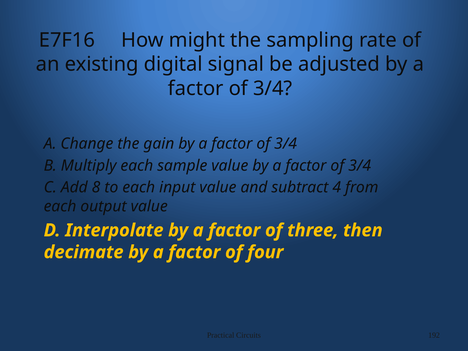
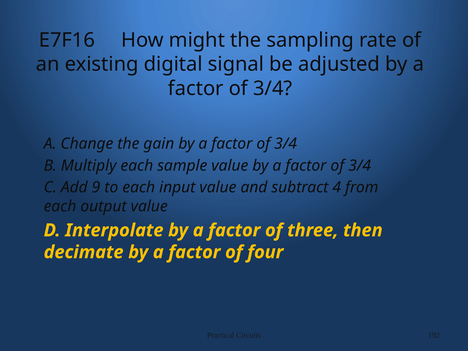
8: 8 -> 9
